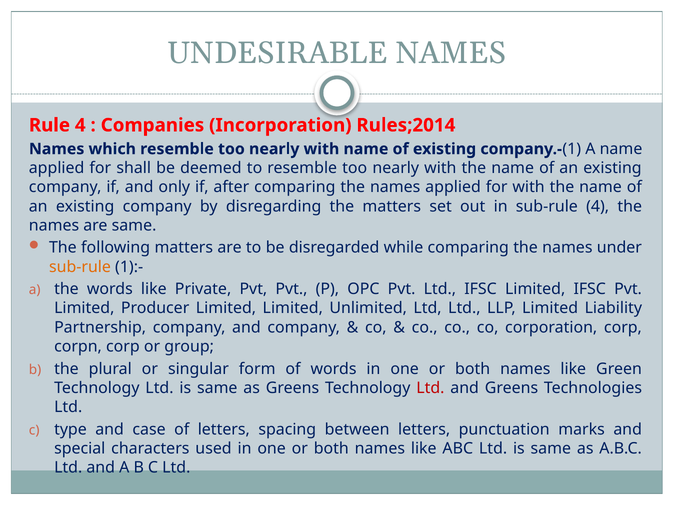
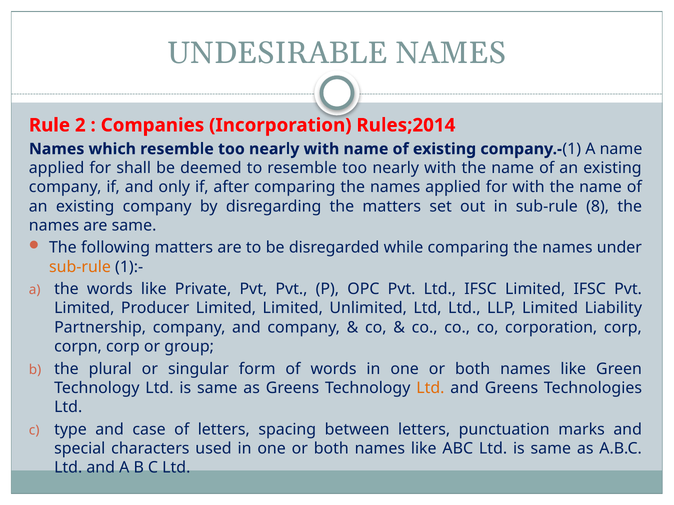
Rule 4: 4 -> 2
sub-rule 4: 4 -> 8
Ltd at (430, 388) colour: red -> orange
